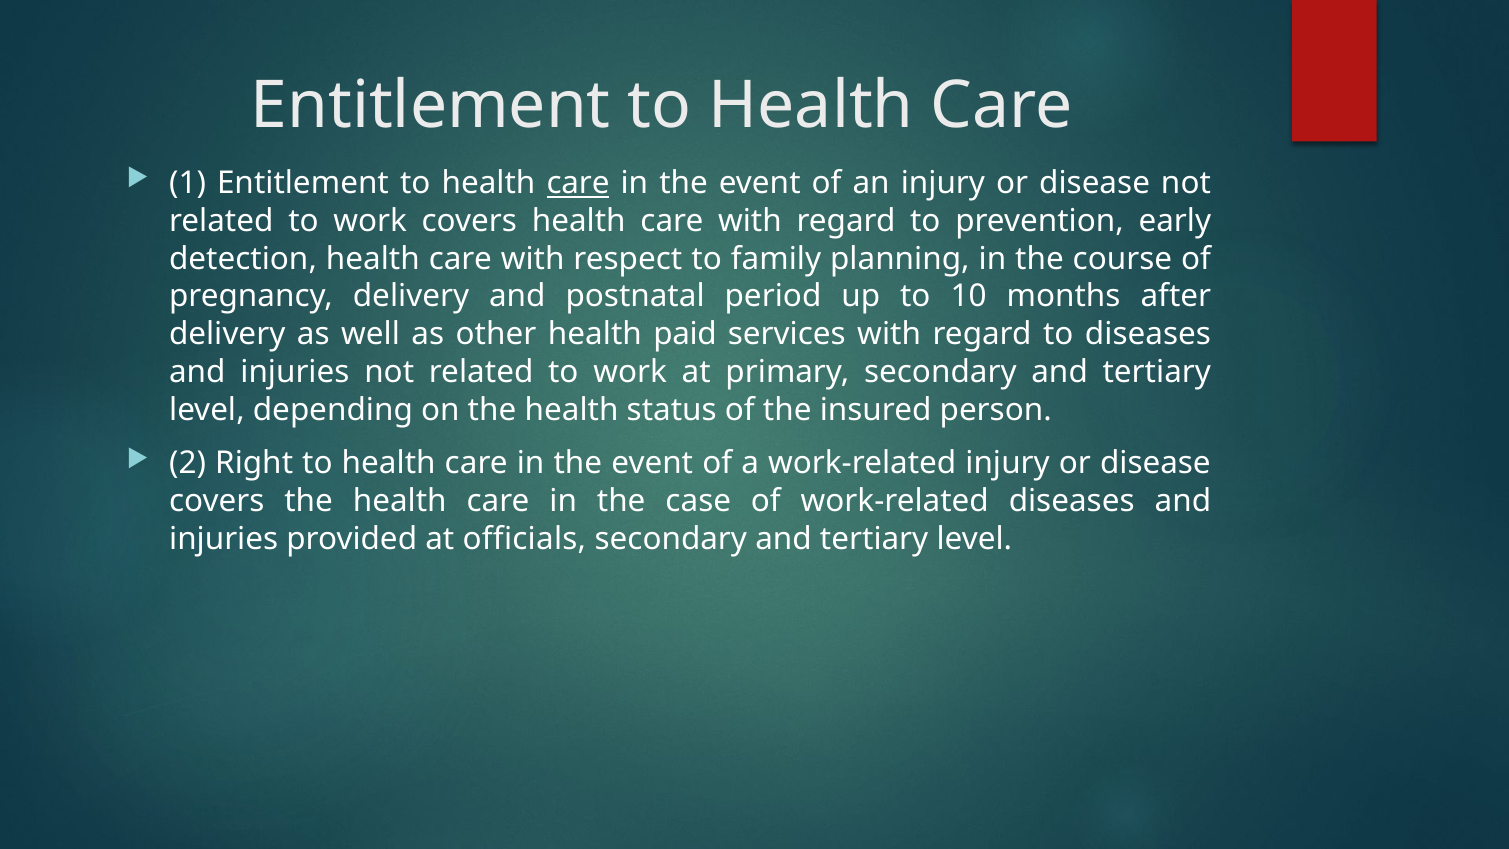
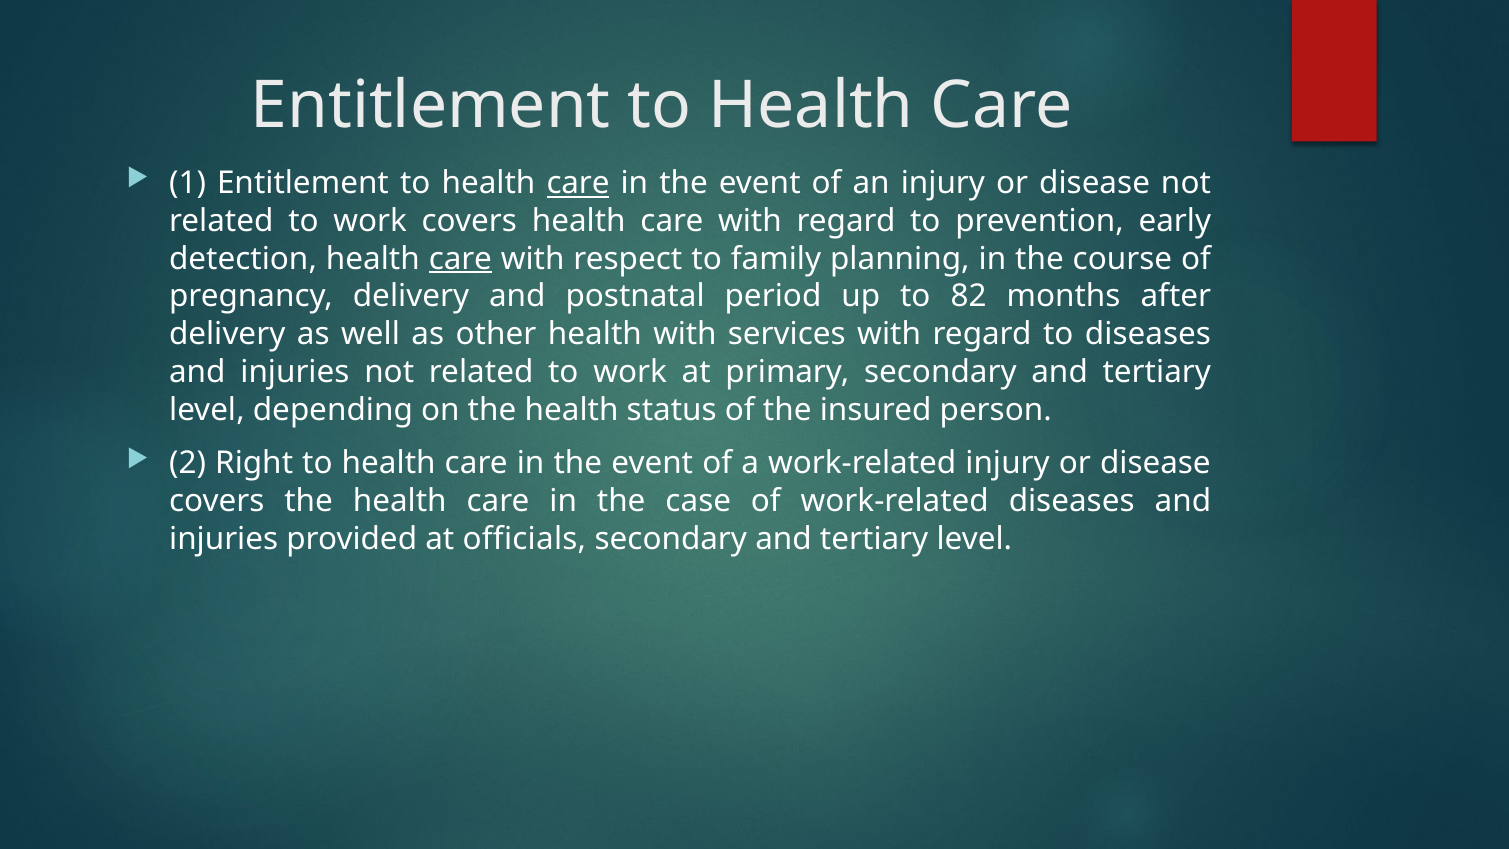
care at (460, 259) underline: none -> present
10: 10 -> 82
health paid: paid -> with
